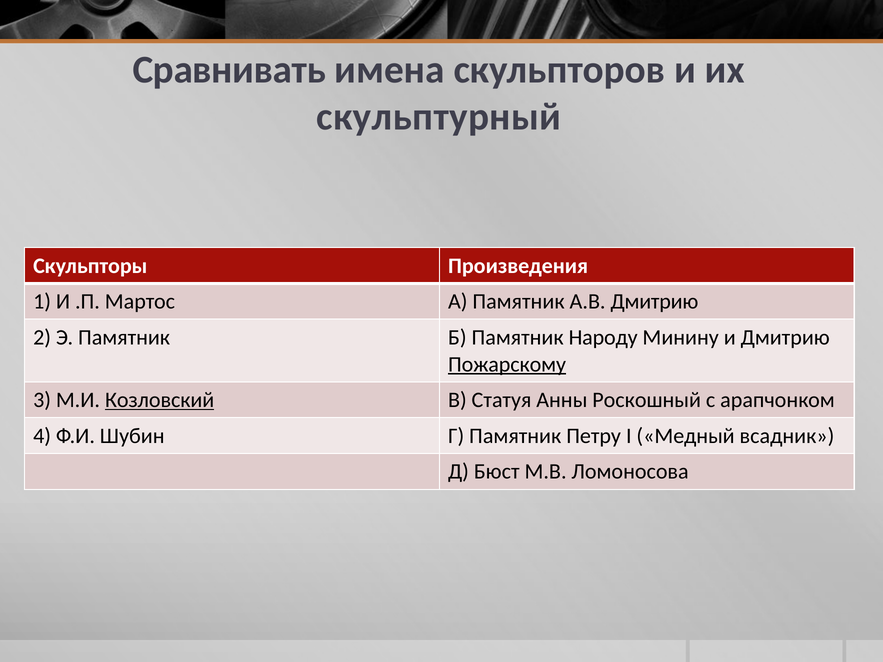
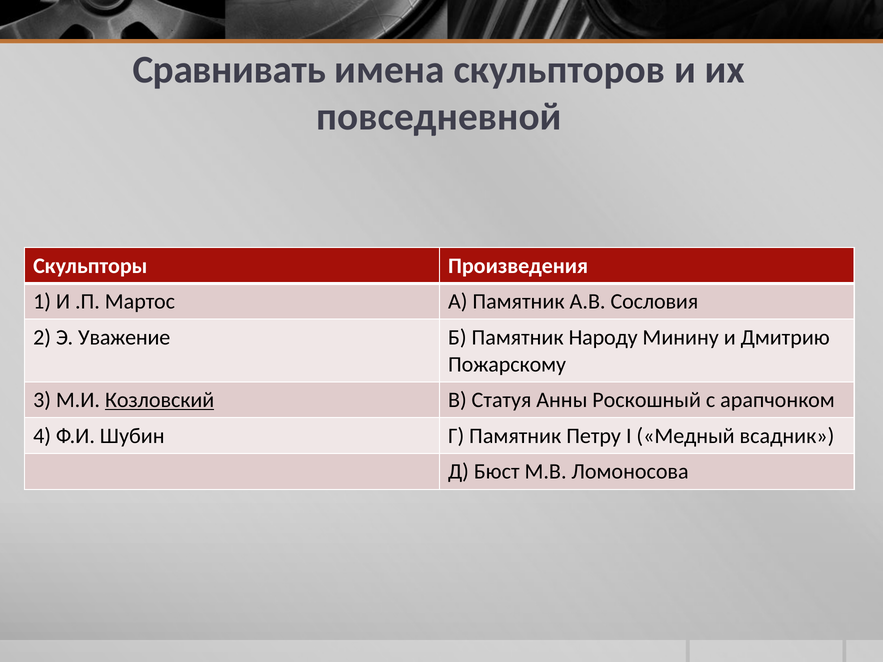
скульптурный: скульптурный -> повседневной
А.В Дмитрию: Дмитрию -> Сословия
Э Памятник: Памятник -> Уважение
Пожарскому underline: present -> none
